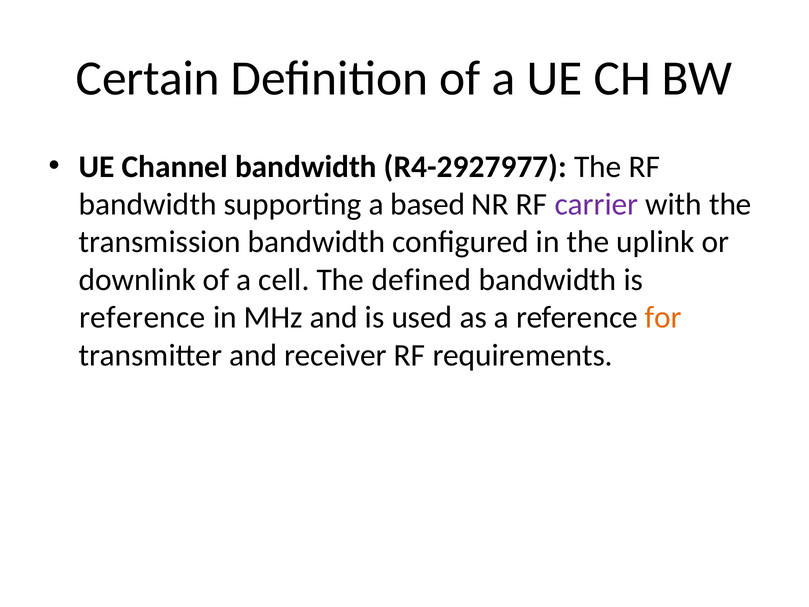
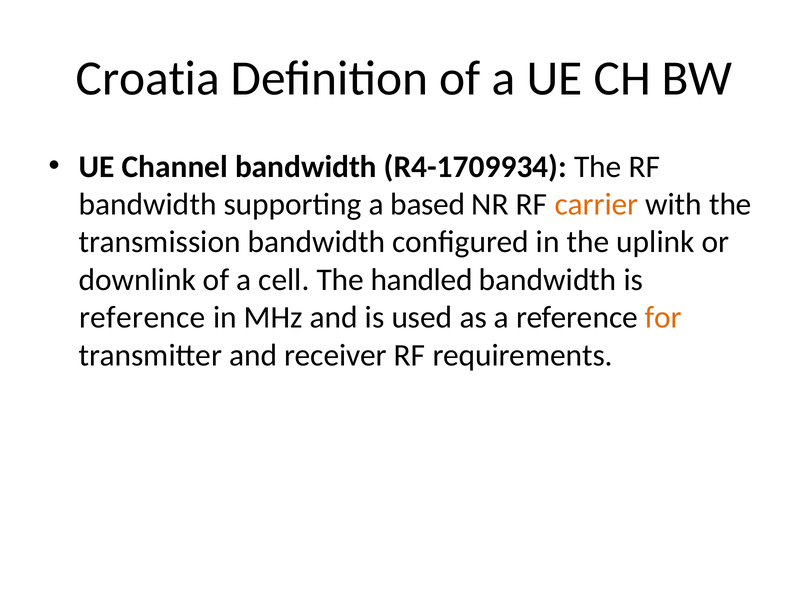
Certain: Certain -> Croatia
R4-2927977: R4-2927977 -> R4-1709934
carrier colour: purple -> orange
defined: defined -> handled
